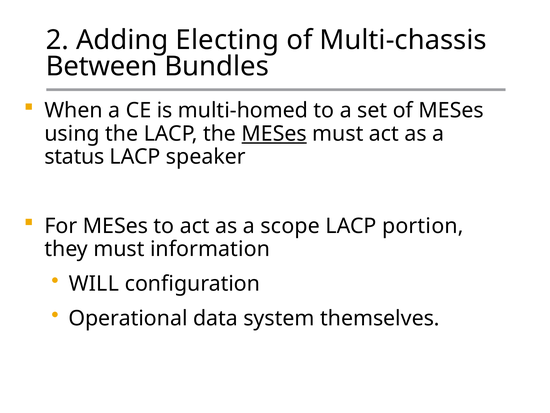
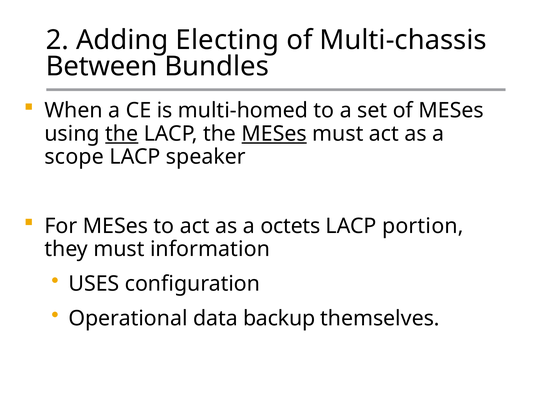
the at (122, 134) underline: none -> present
status: status -> scope
scope: scope -> octets
WILL: WILL -> USES
system: system -> backup
